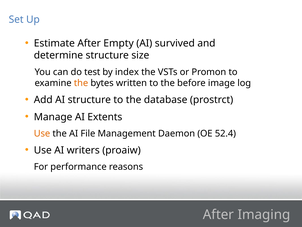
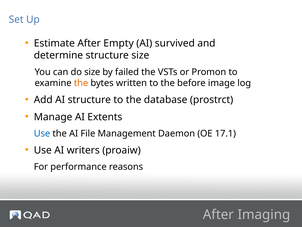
do test: test -> size
index: index -> failed
Use at (42, 133) colour: orange -> blue
52.4: 52.4 -> 17.1
